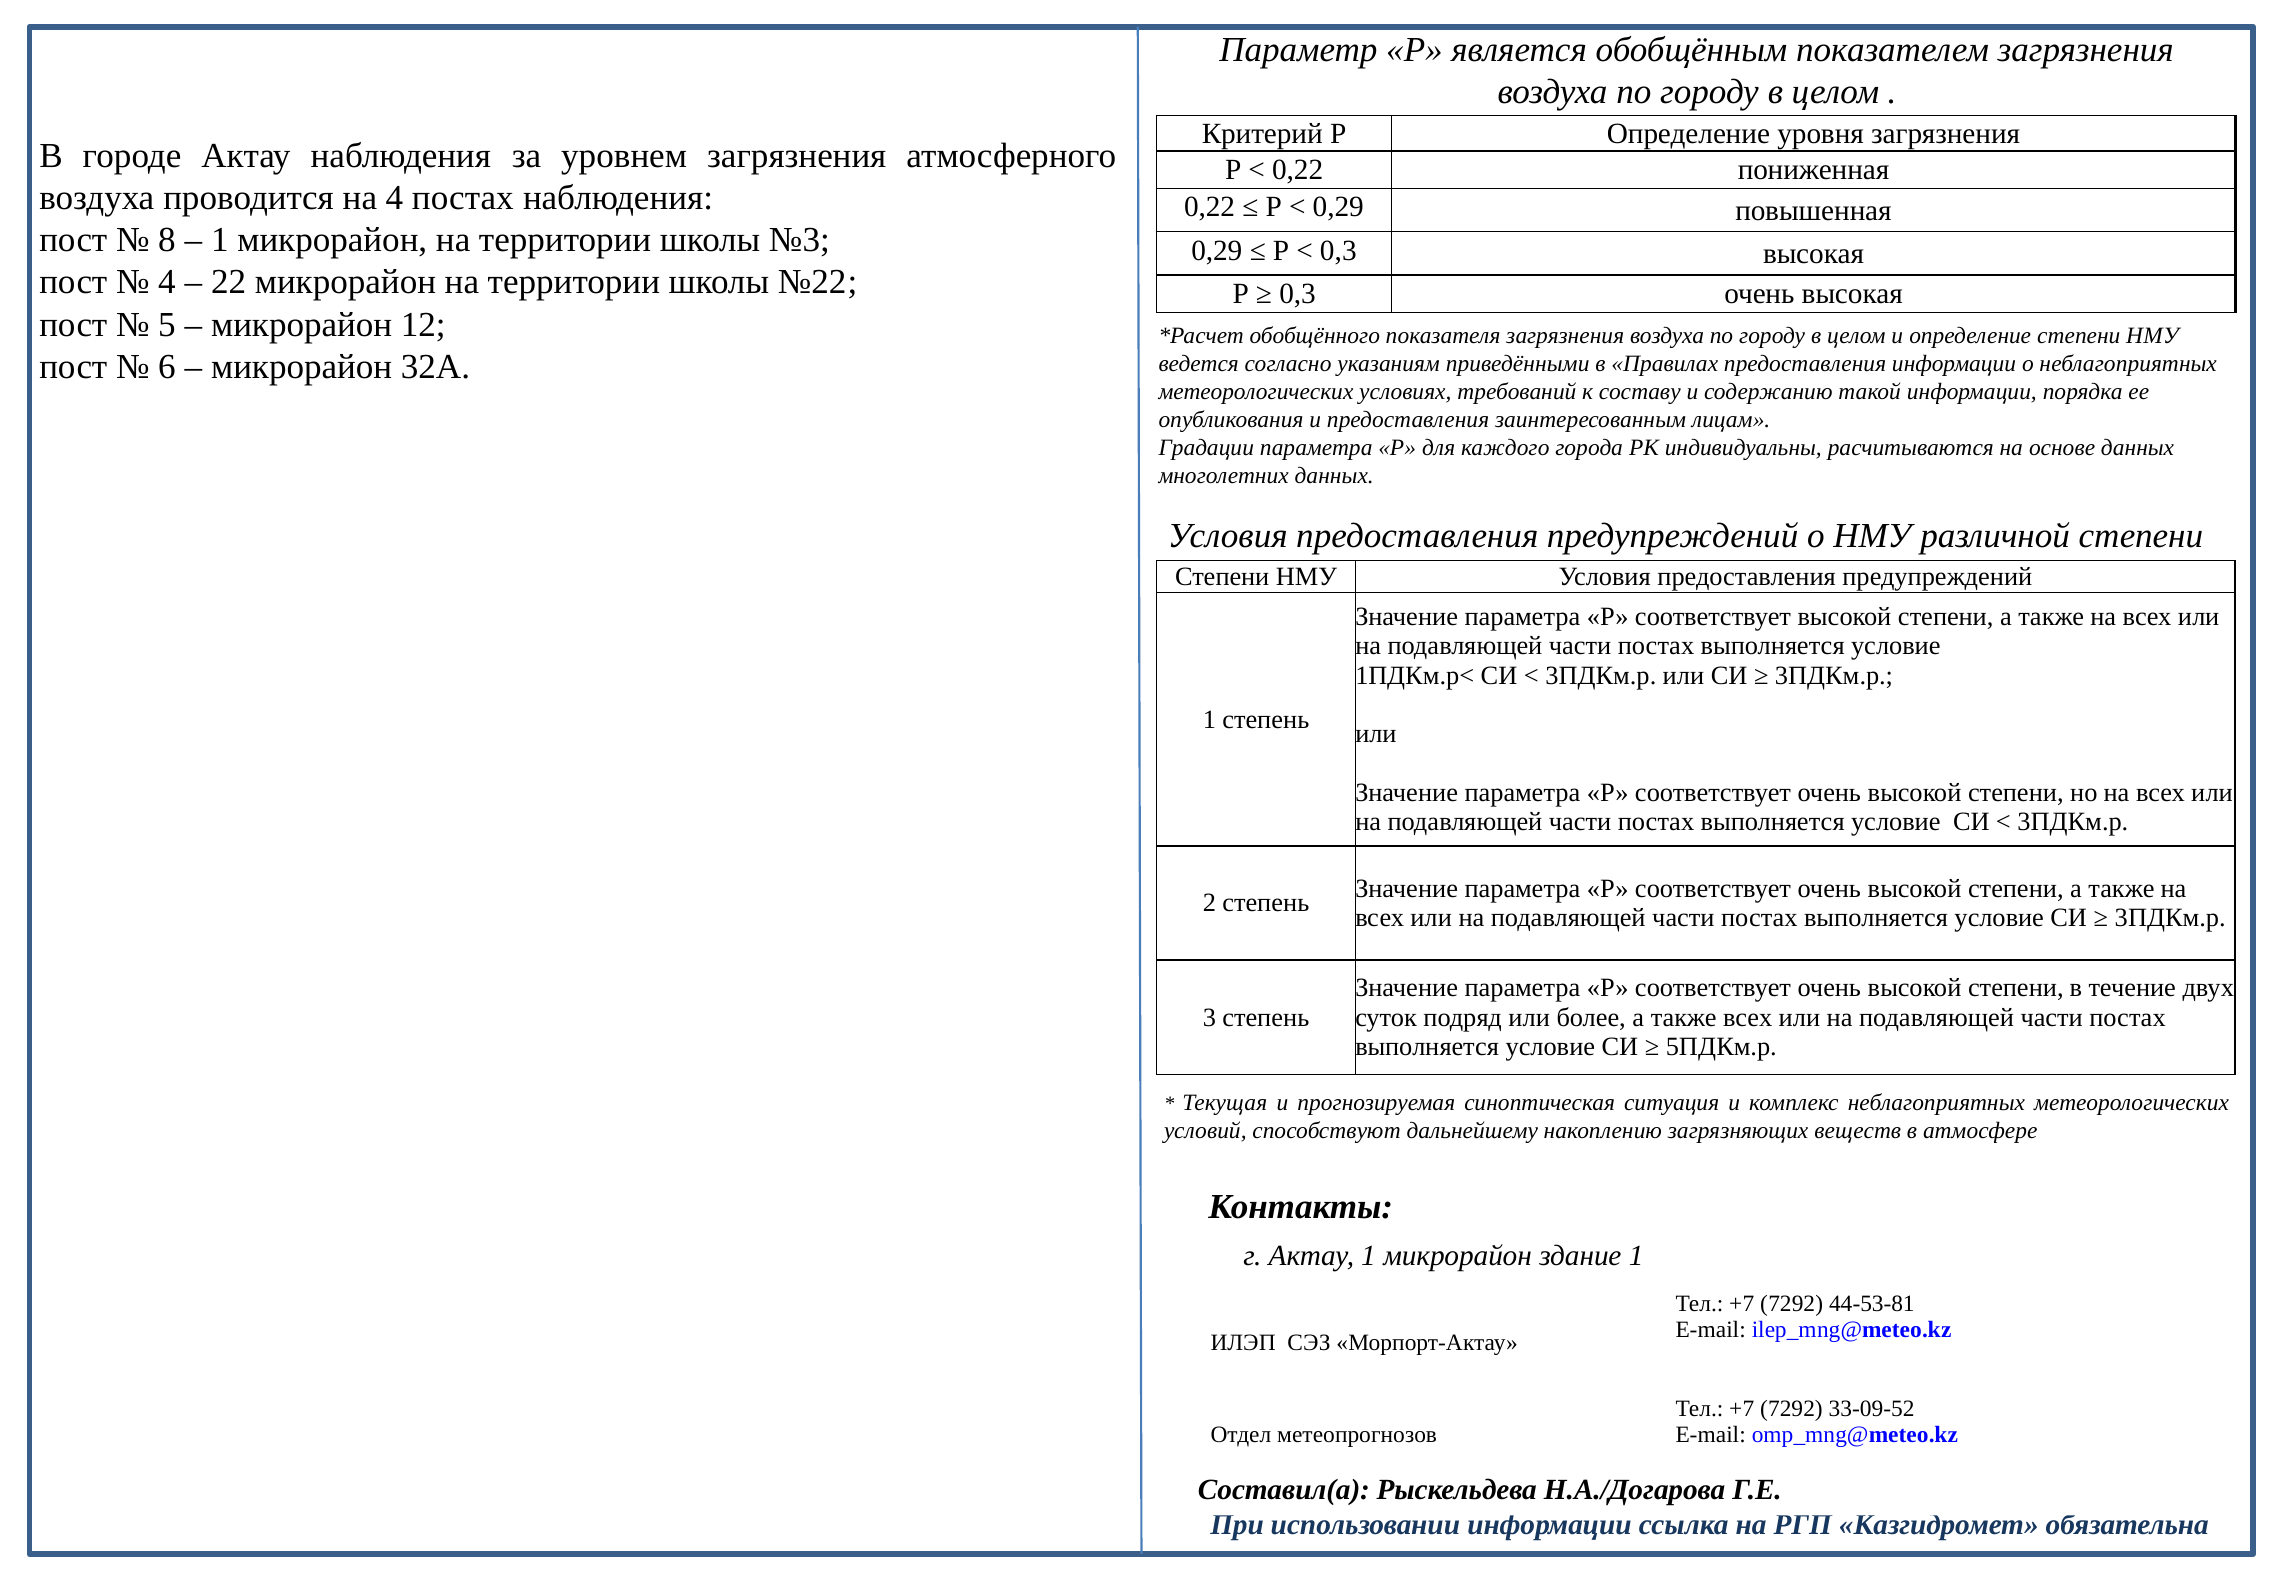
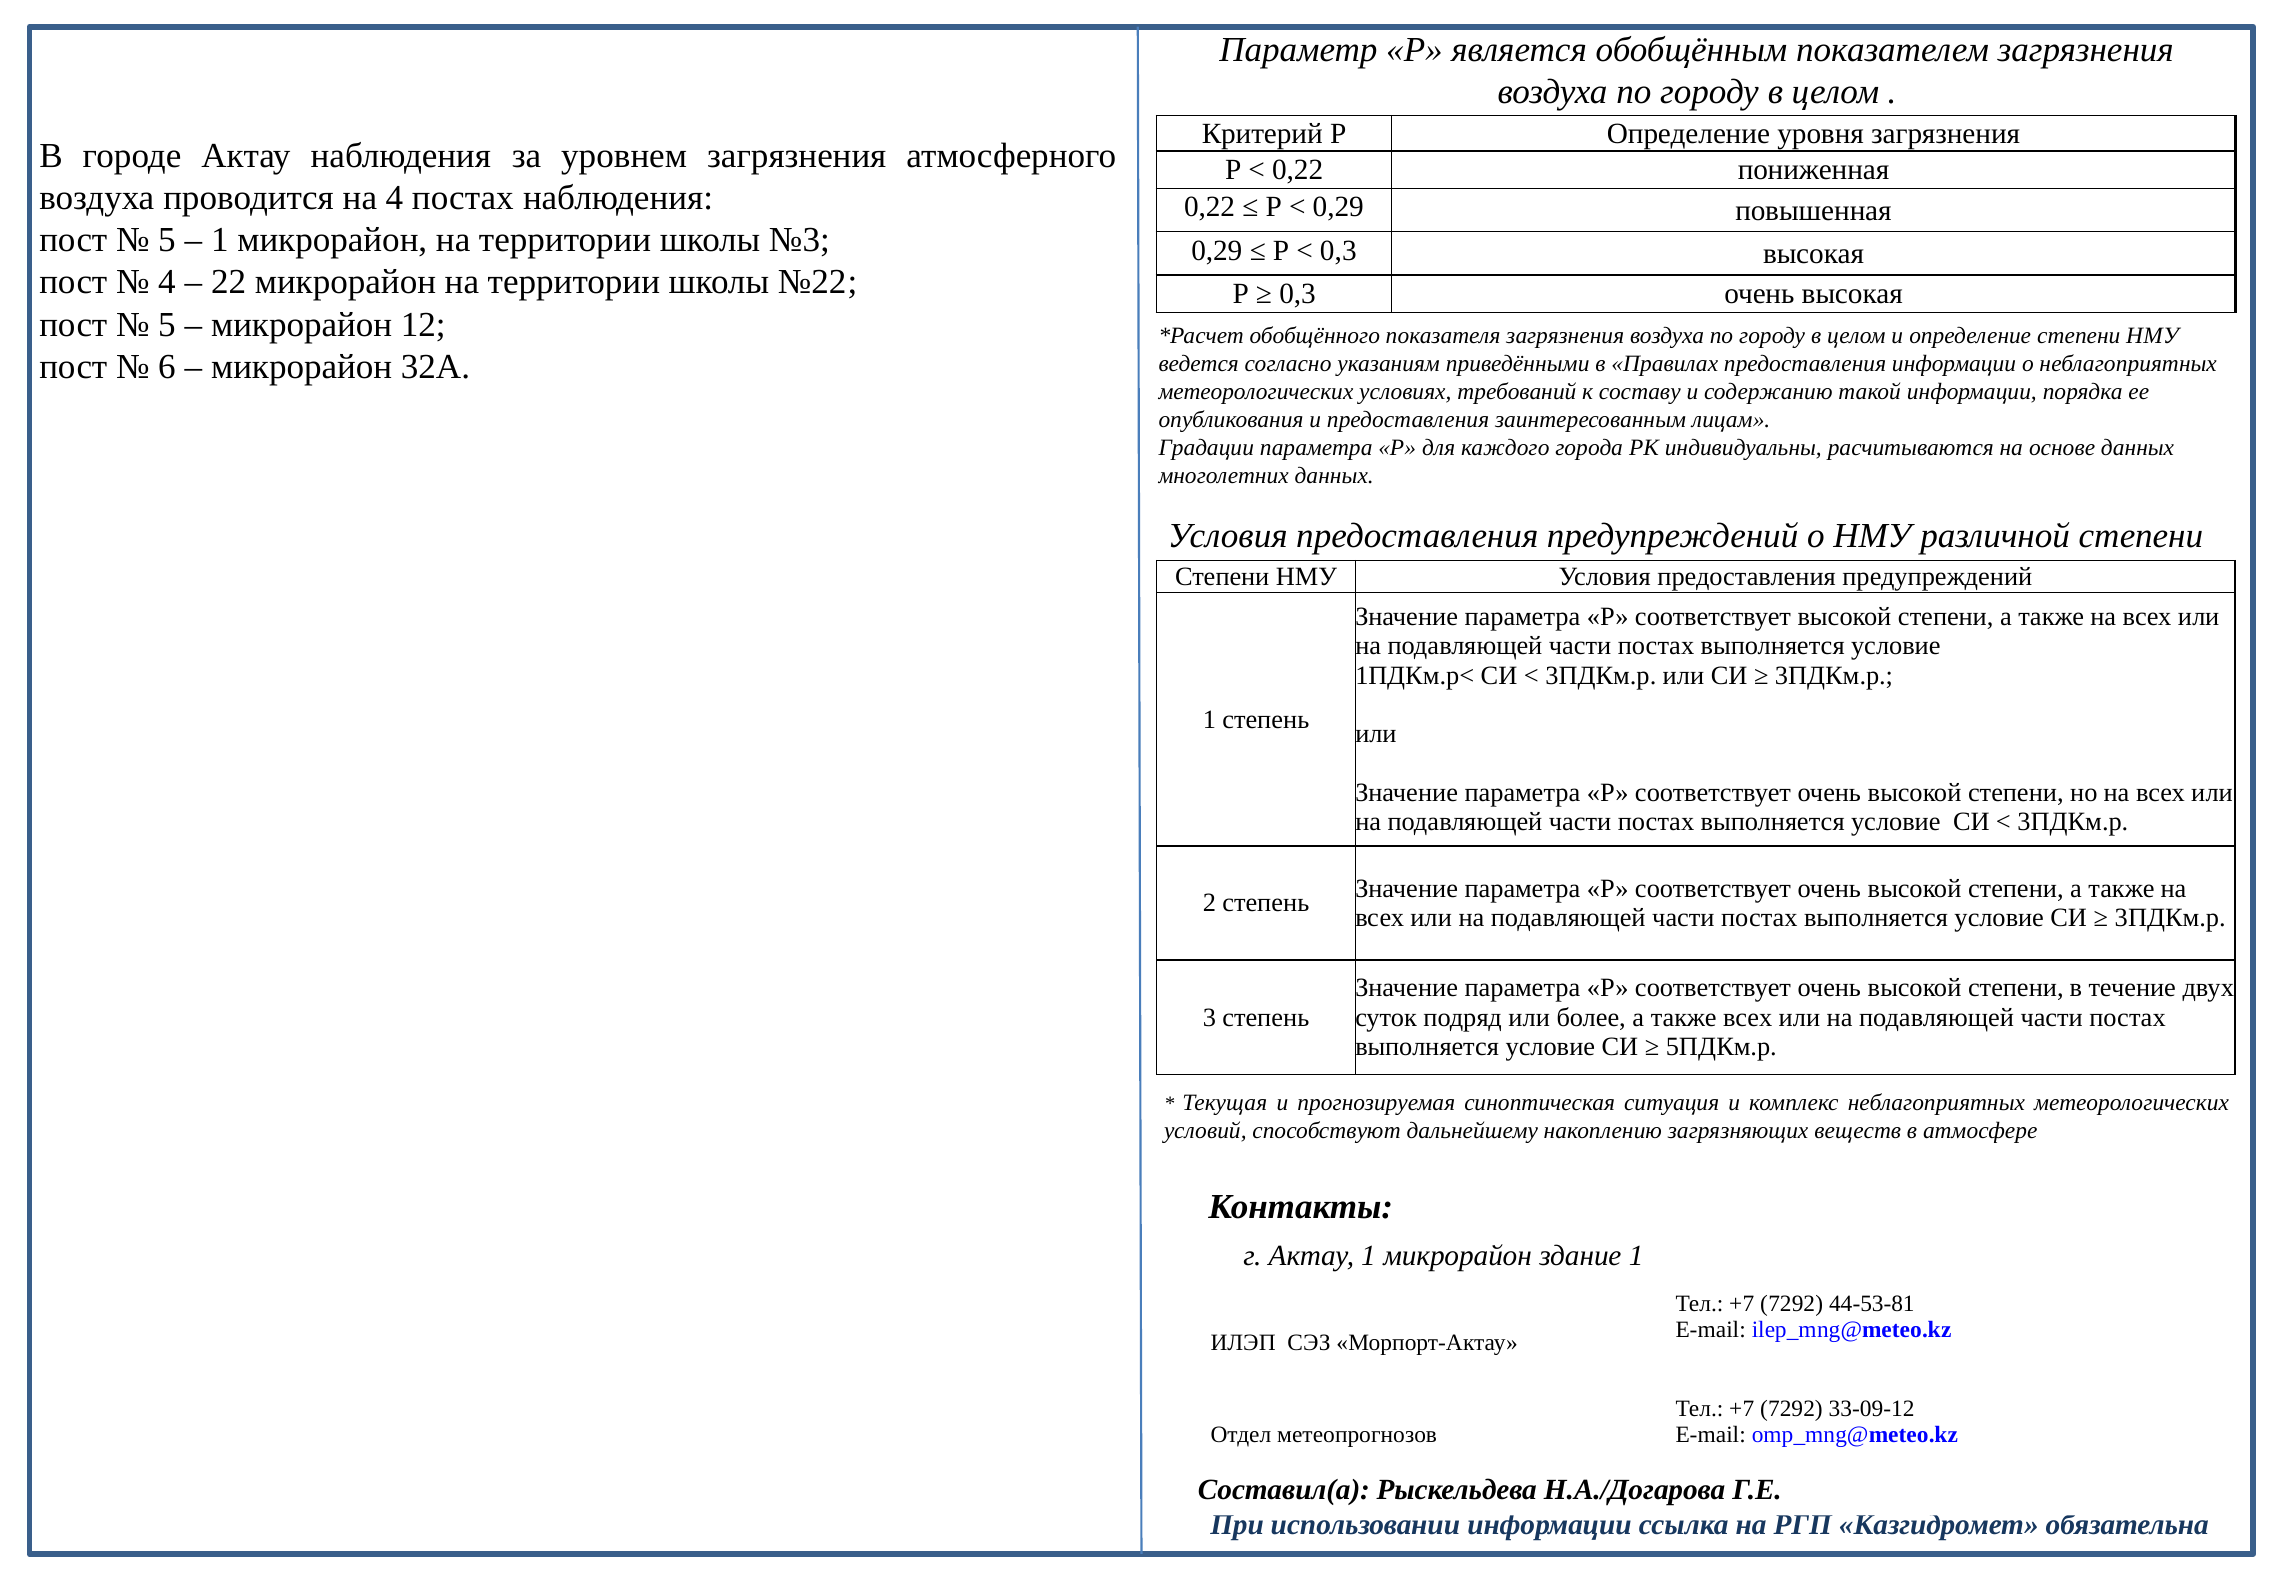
8 at (167, 240): 8 -> 5
33-09-52: 33-09-52 -> 33-09-12
